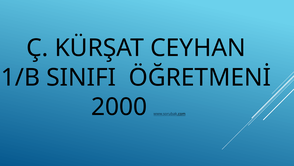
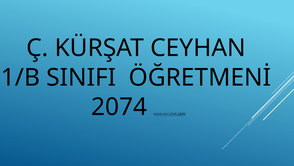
2000: 2000 -> 2074
